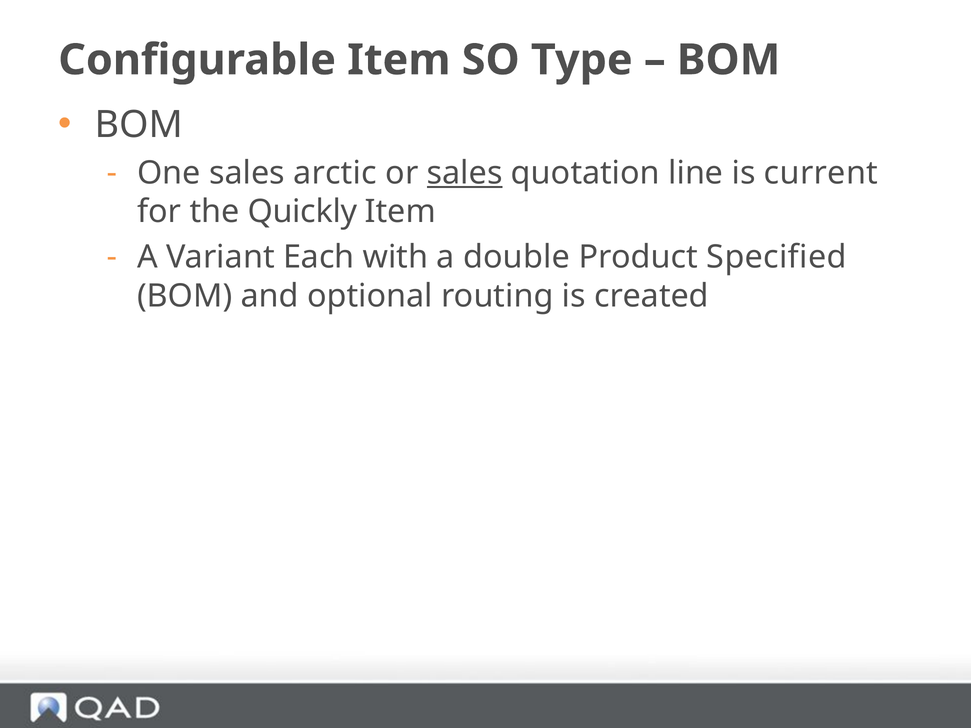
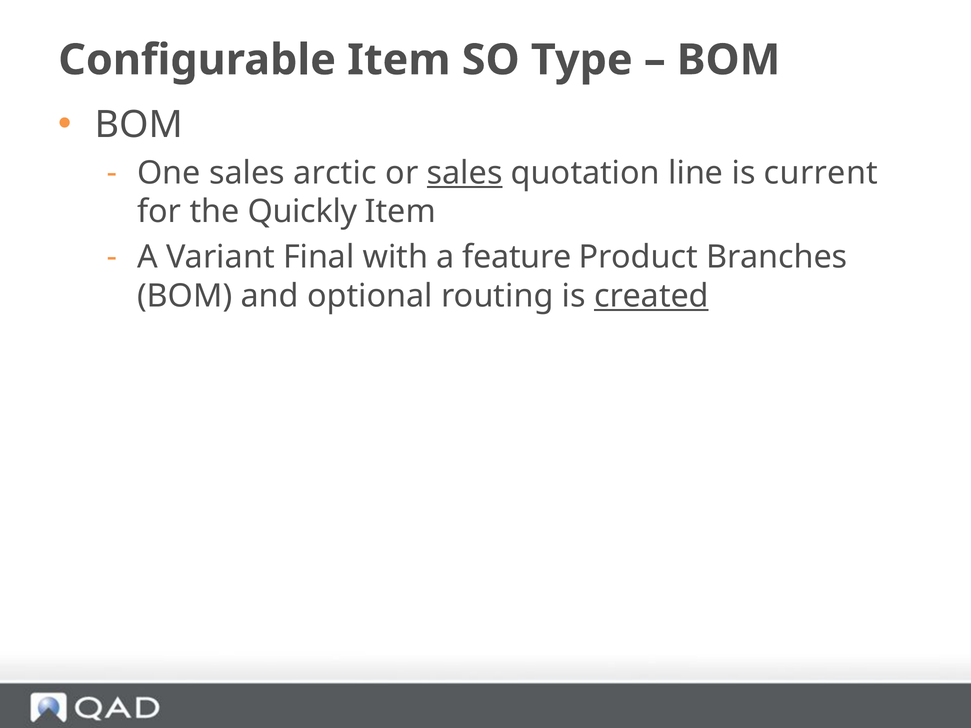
Each: Each -> Final
double: double -> feature
Specified: Specified -> Branches
created underline: none -> present
